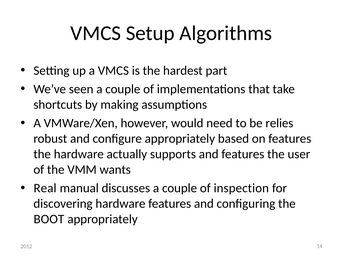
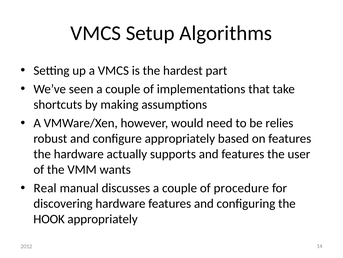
inspection: inspection -> procedure
BOOT: BOOT -> HOOK
